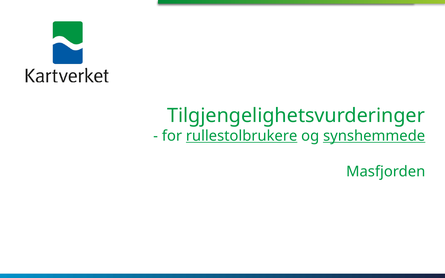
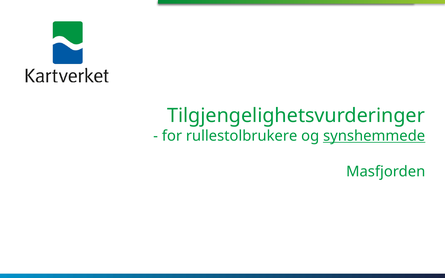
rullestolbrukere underline: present -> none
